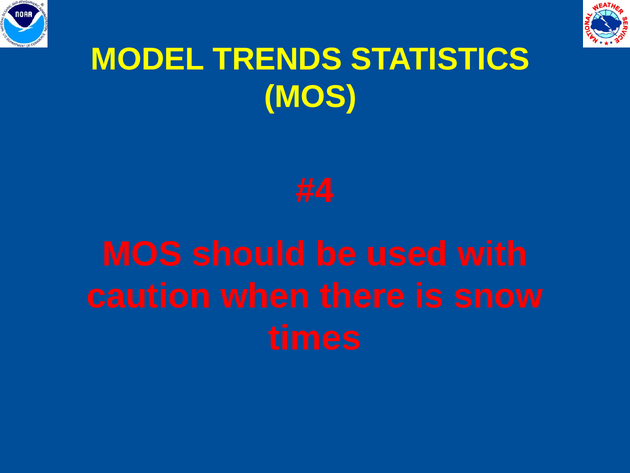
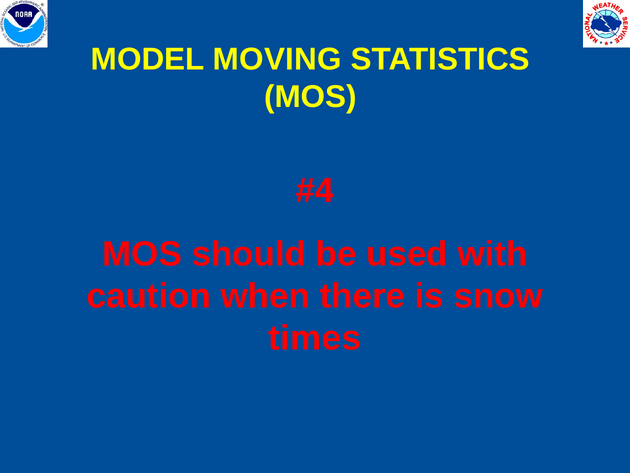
TRENDS: TRENDS -> MOVING
